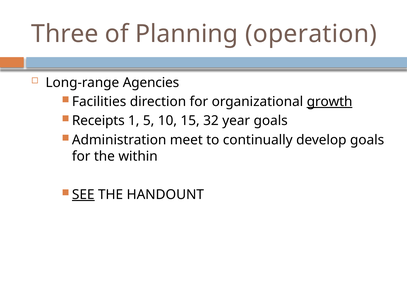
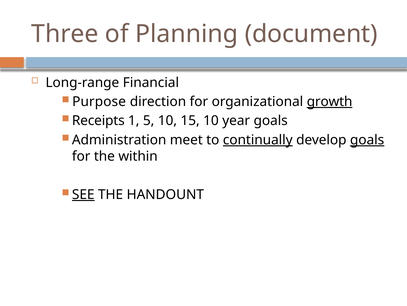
operation: operation -> document
Agencies: Agencies -> Financial
Facilities: Facilities -> Purpose
15 32: 32 -> 10
continually underline: none -> present
goals at (367, 140) underline: none -> present
